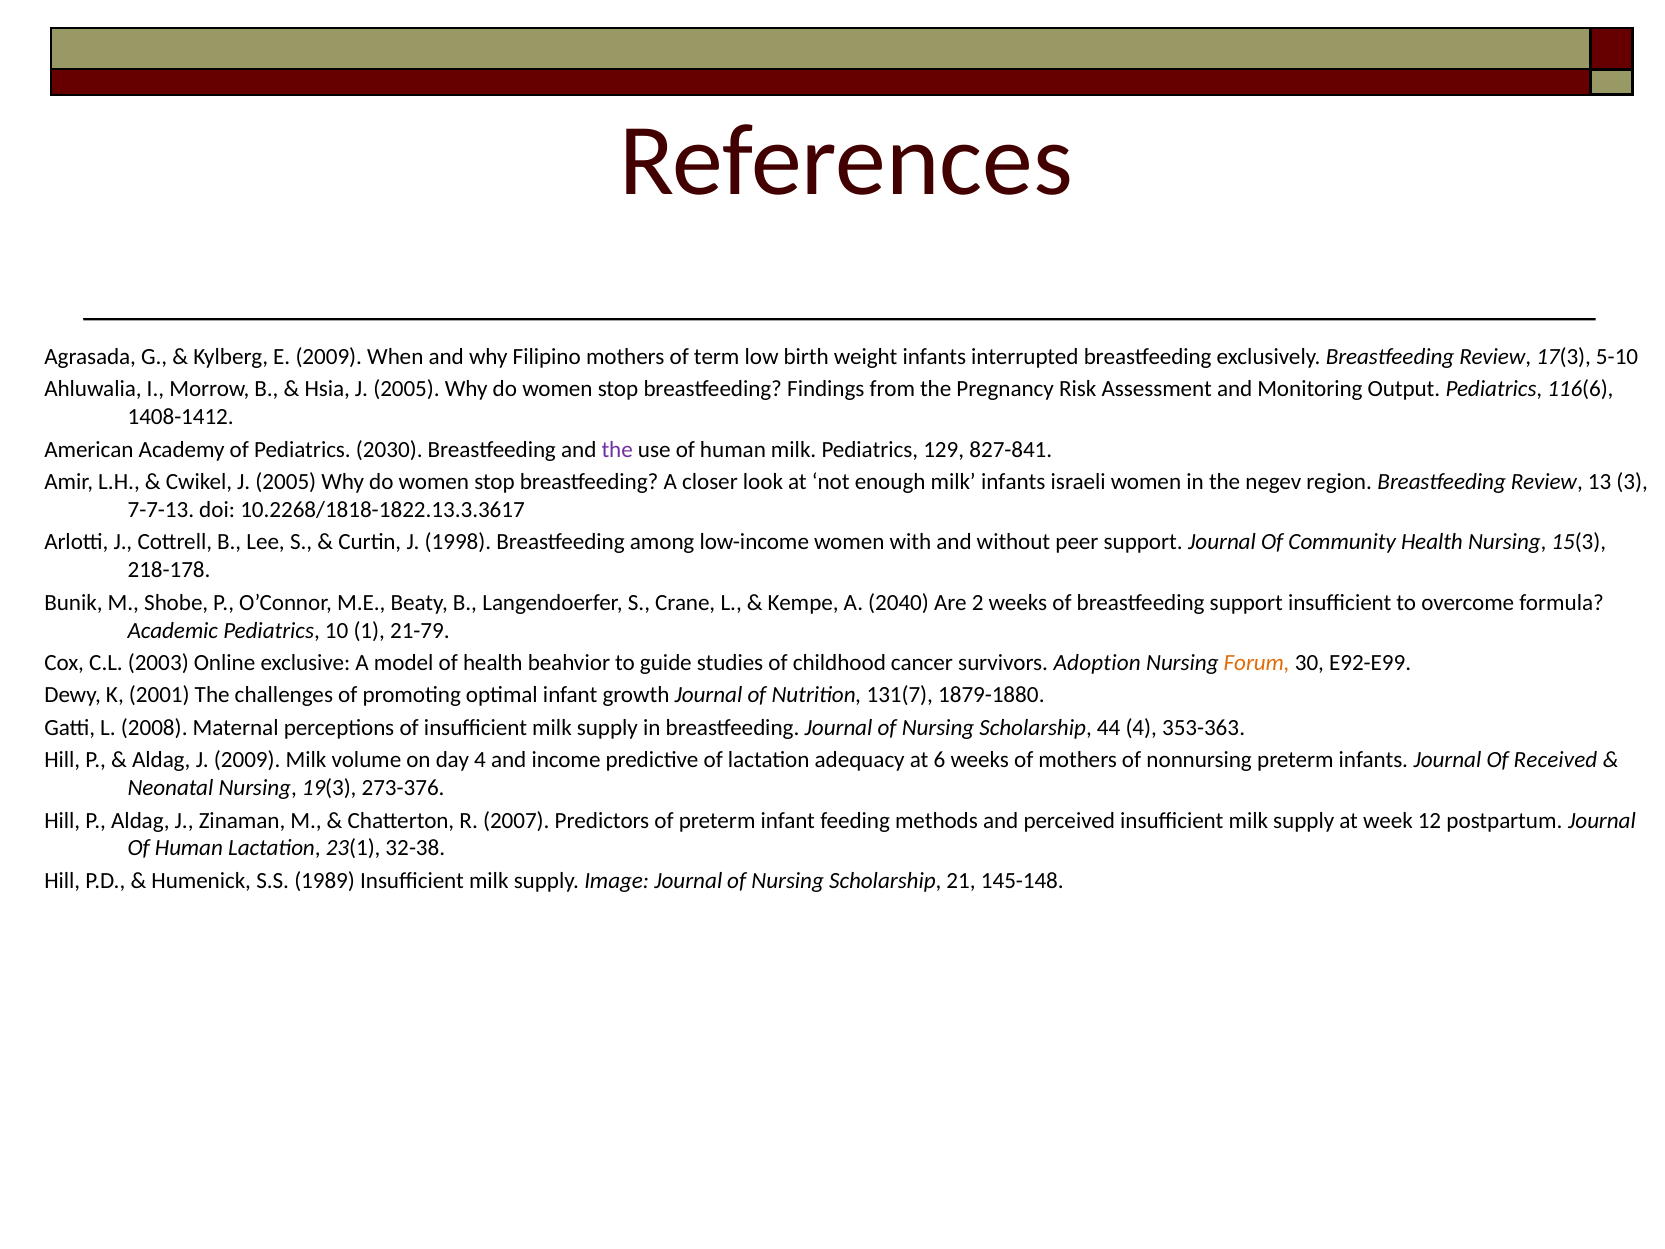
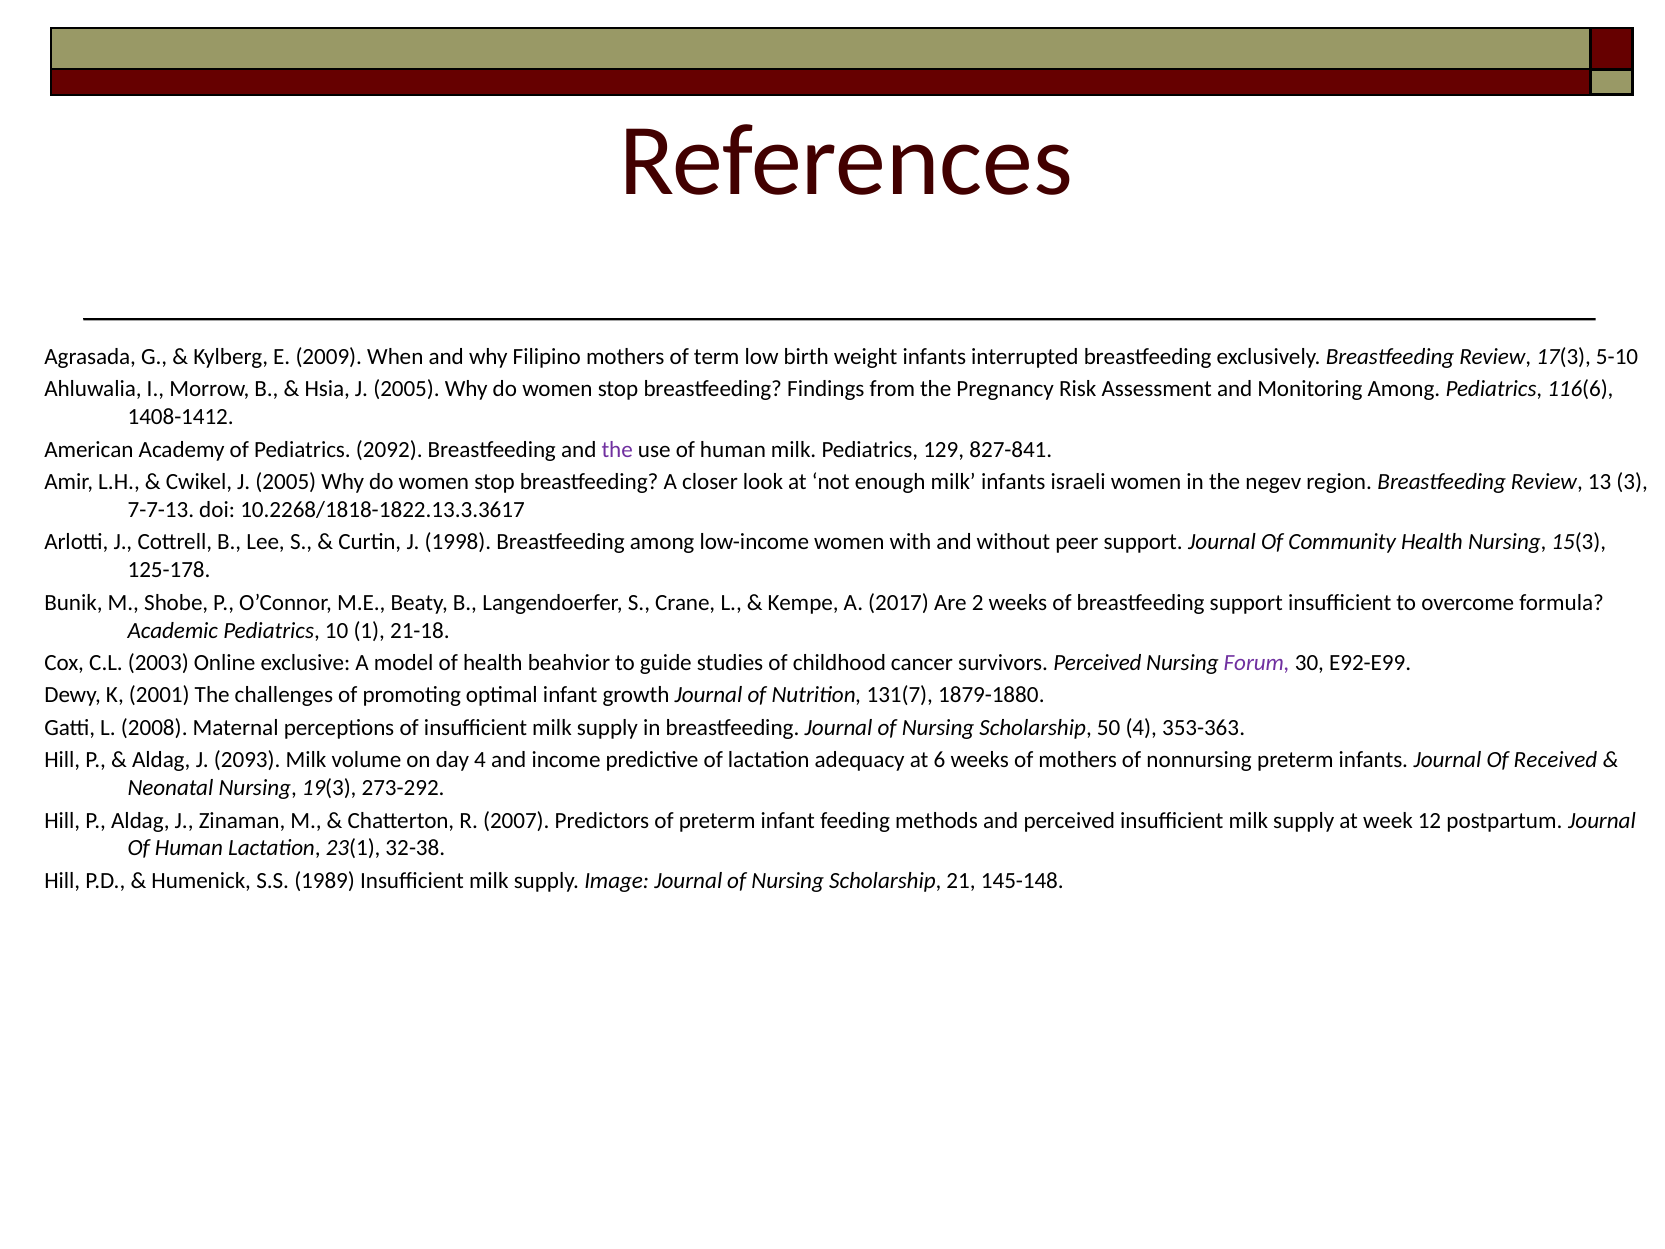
Monitoring Output: Output -> Among
2030: 2030 -> 2092
218-178: 218-178 -> 125-178
2040: 2040 -> 2017
21-79: 21-79 -> 21-18
survivors Adoption: Adoption -> Perceived
Forum colour: orange -> purple
44: 44 -> 50
J 2009: 2009 -> 2093
273-376: 273-376 -> 273-292
